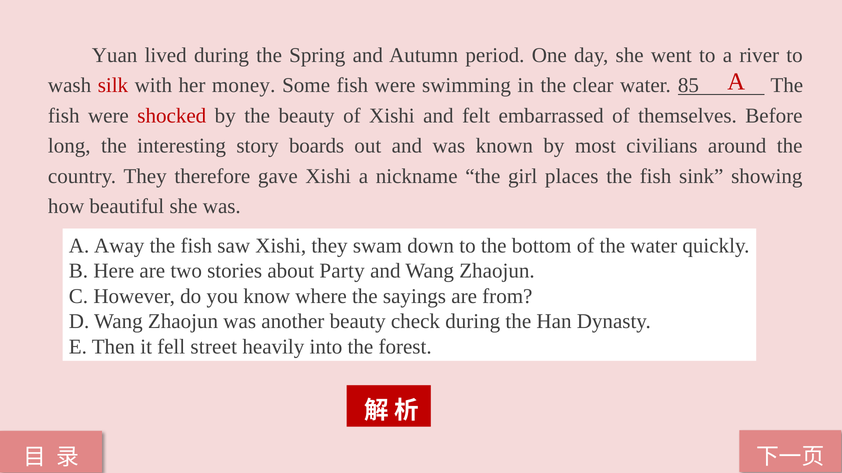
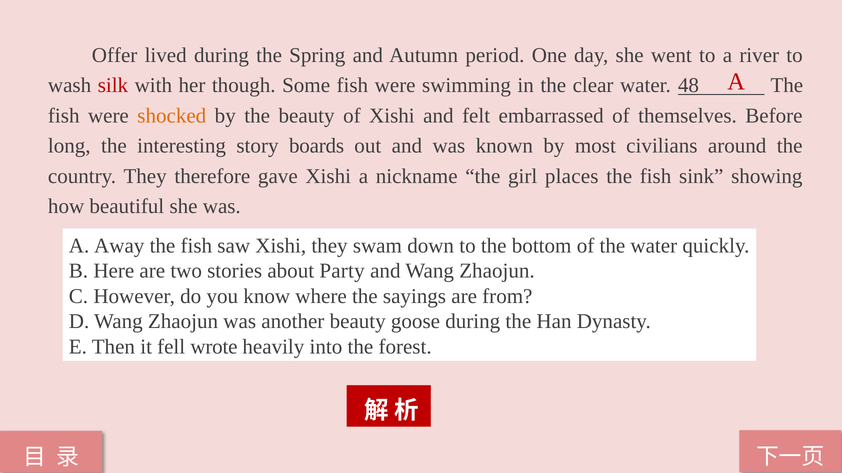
Yuan: Yuan -> Offer
money: money -> though
85: 85 -> 48
shocked colour: red -> orange
check: check -> goose
street: street -> wrote
